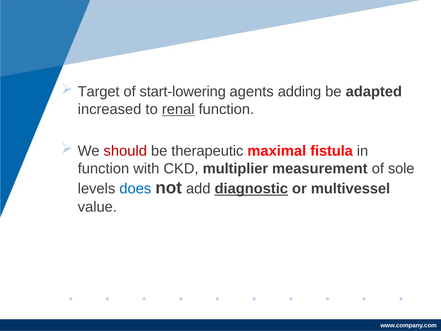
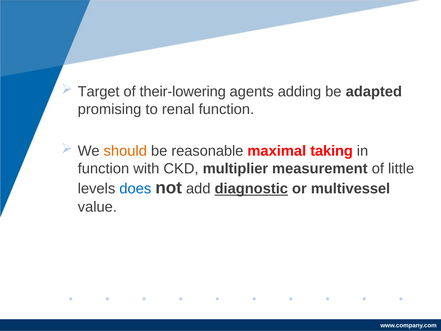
start-lowering: start-lowering -> their-lowering
increased: increased -> promising
renal underline: present -> none
should colour: red -> orange
therapeutic: therapeutic -> reasonable
fistula: fistula -> taking
sole: sole -> little
